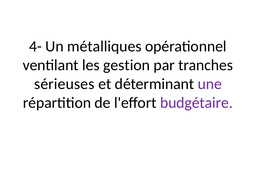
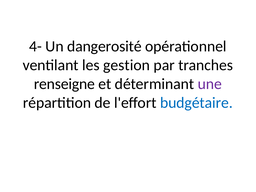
métalliques: métalliques -> dangerosité
sérieuses: sérieuses -> renseigne
budgétaire colour: purple -> blue
